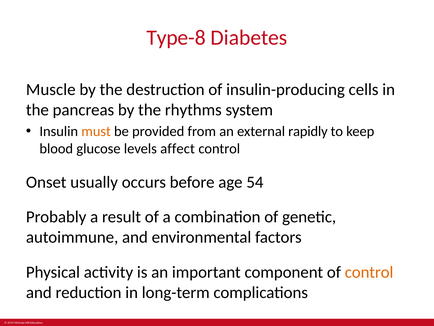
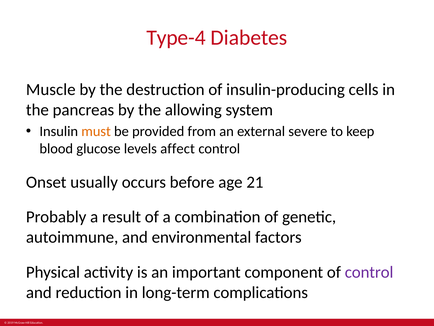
Type-8: Type-8 -> Type-4
rhythms: rhythms -> allowing
rapidly: rapidly -> severe
54: 54 -> 21
control at (369, 272) colour: orange -> purple
